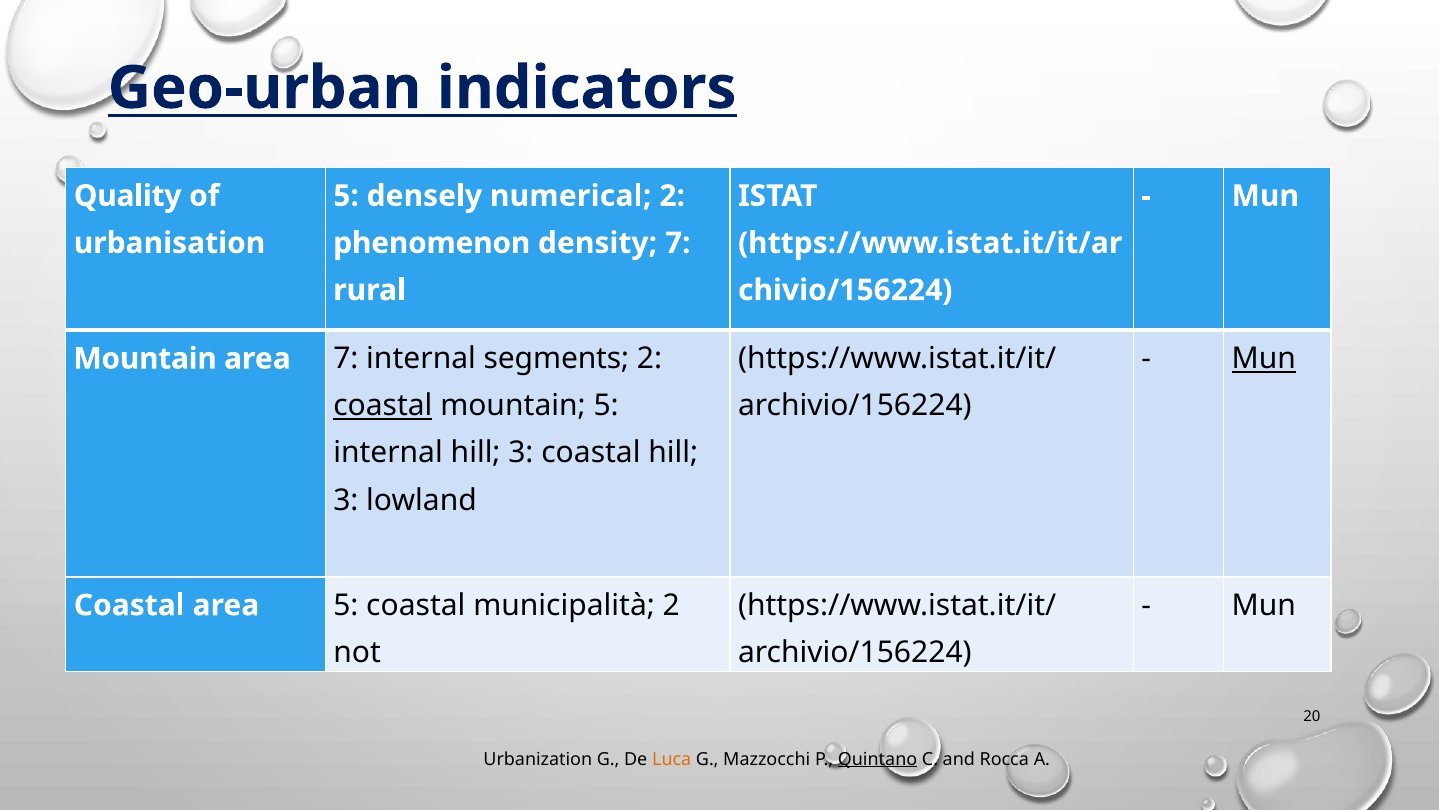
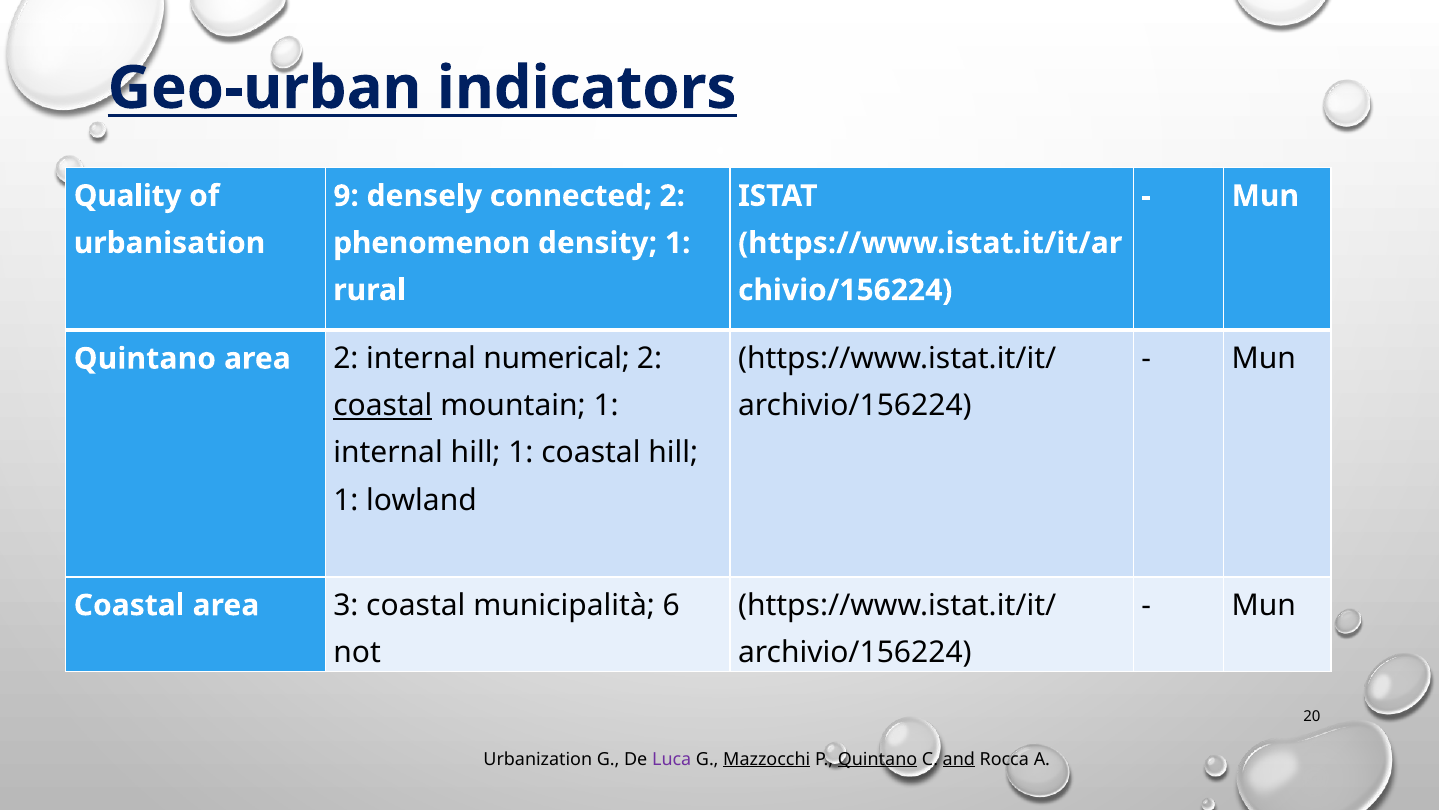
5 at (346, 196): 5 -> 9
numerical: numerical -> connected
density 7: 7 -> 1
Mun at (1264, 358) underline: present -> none
Mountain at (145, 358): Mountain -> Quintano
area 7: 7 -> 2
segments: segments -> numerical
mountain 5: 5 -> 1
internal hill 3: 3 -> 1
3 at (346, 500): 3 -> 1
area 5: 5 -> 3
municipalità 2: 2 -> 6
Luca colour: orange -> purple
Mazzocchi underline: none -> present
and underline: none -> present
